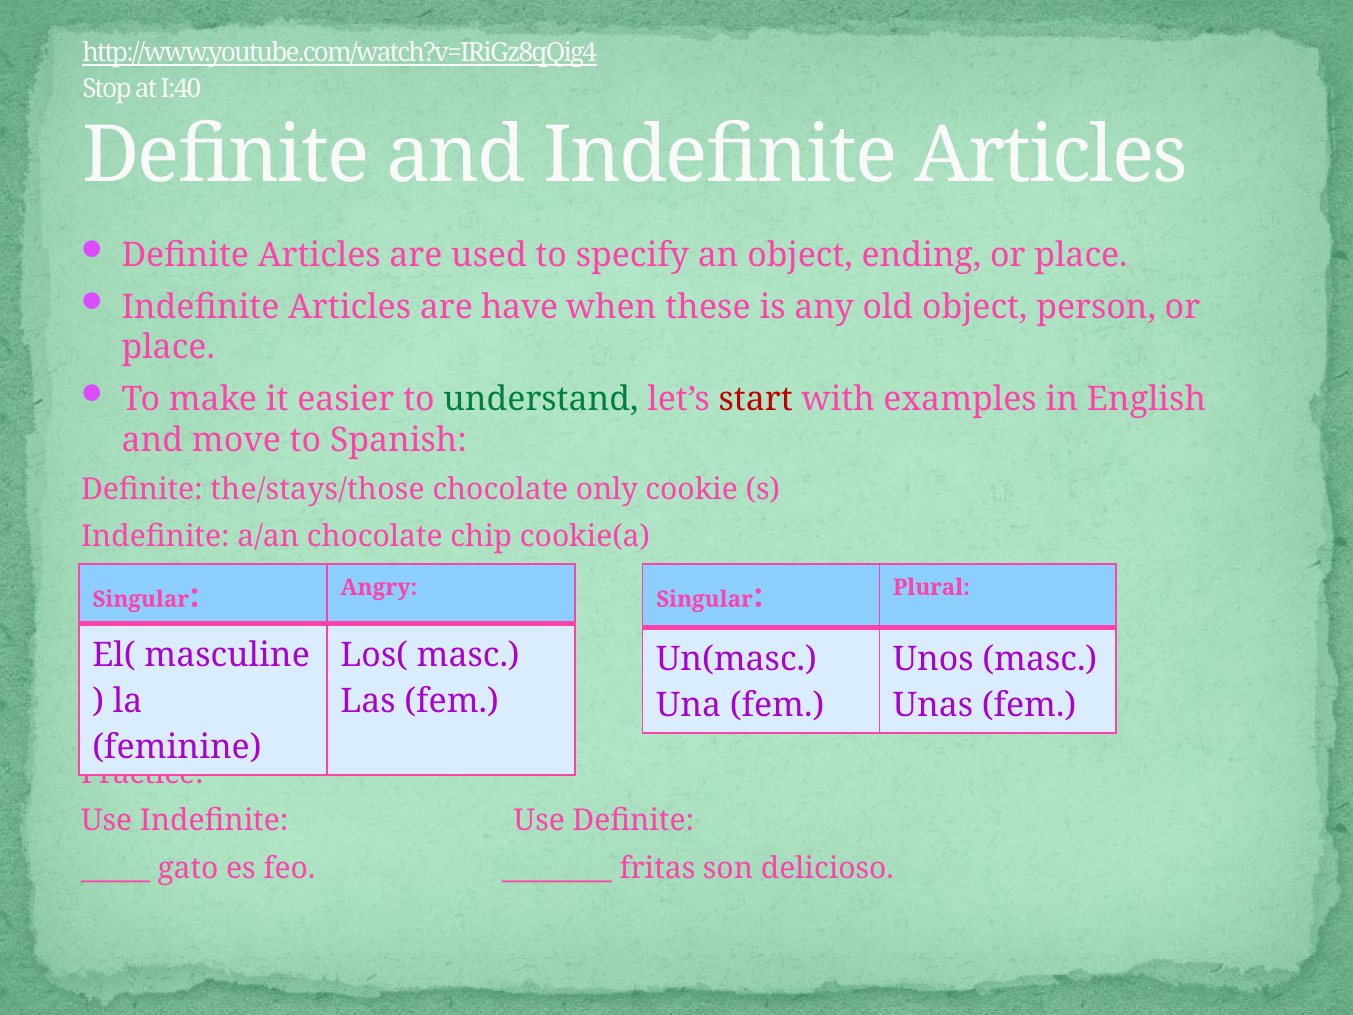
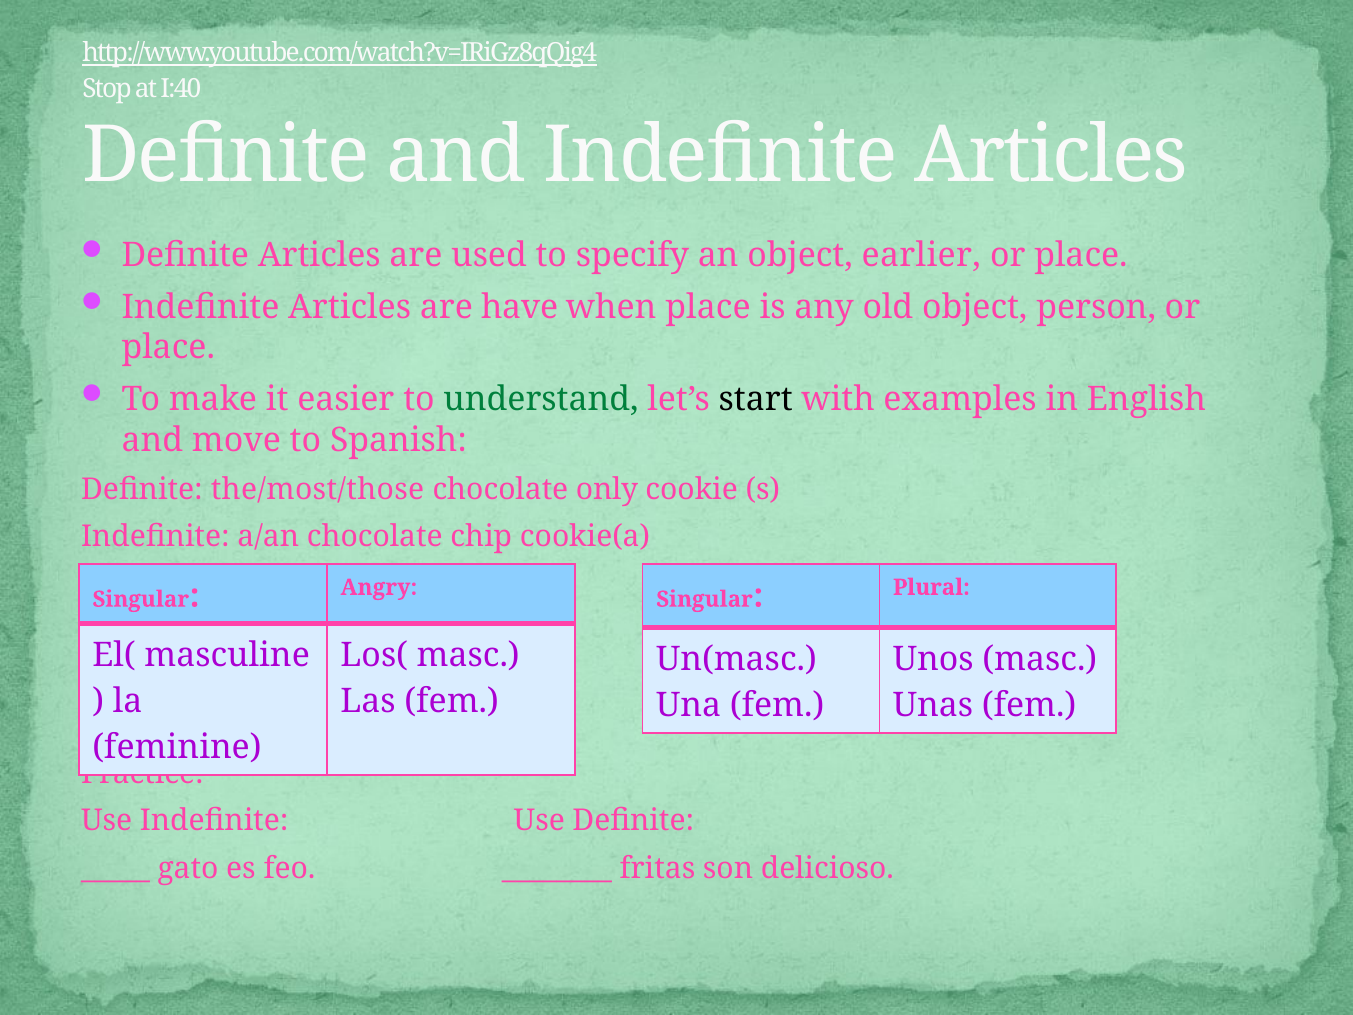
ending: ending -> earlier
when these: these -> place
start colour: red -> black
the/stays/those: the/stays/those -> the/most/those
